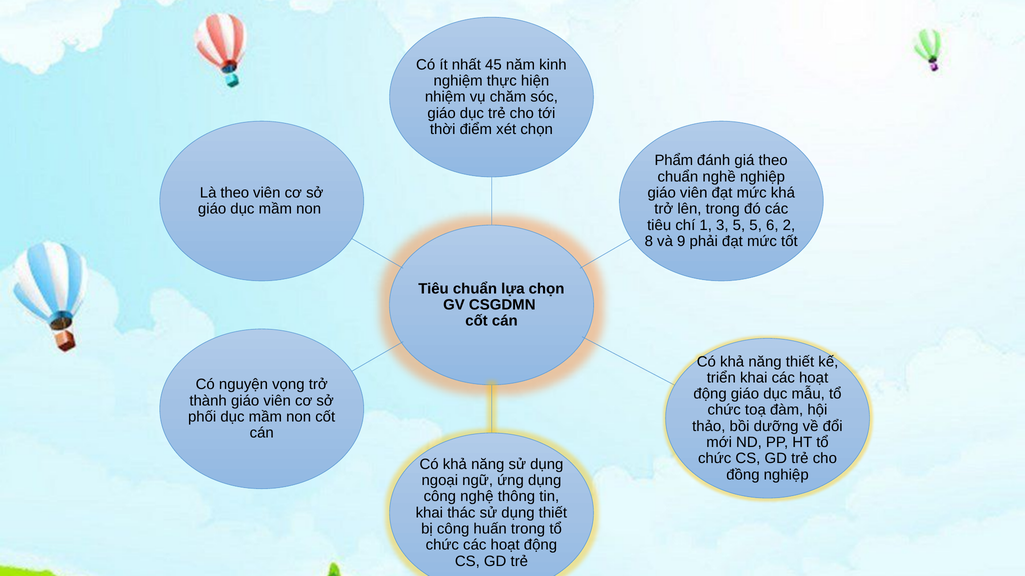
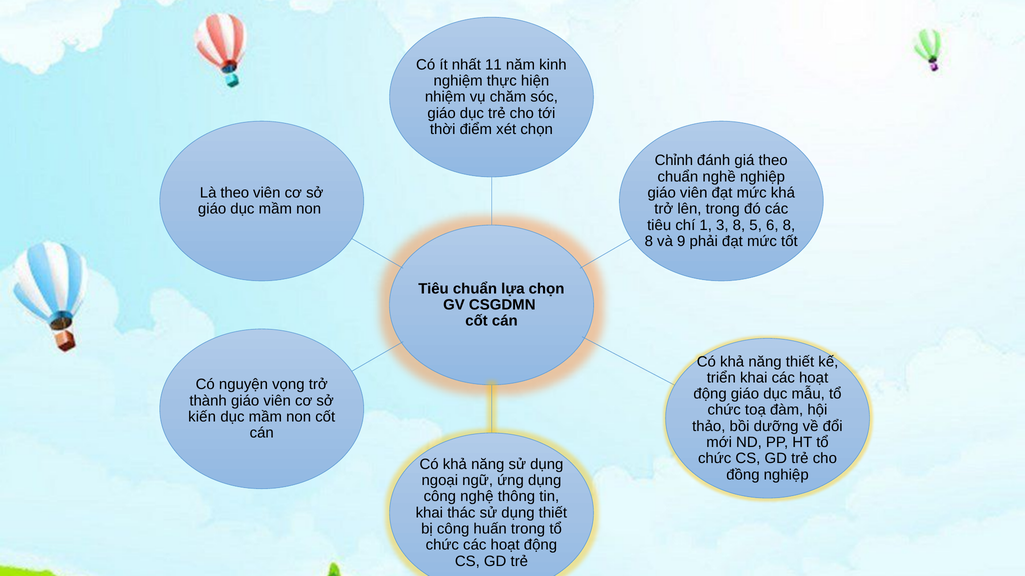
45: 45 -> 11
Phẩm: Phẩm -> Chỉnh
3 5: 5 -> 8
6 2: 2 -> 8
phối: phối -> kiến
